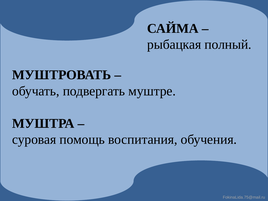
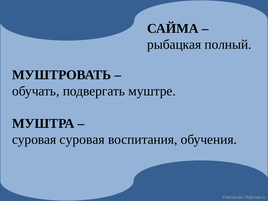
суровая помощь: помощь -> суровая
